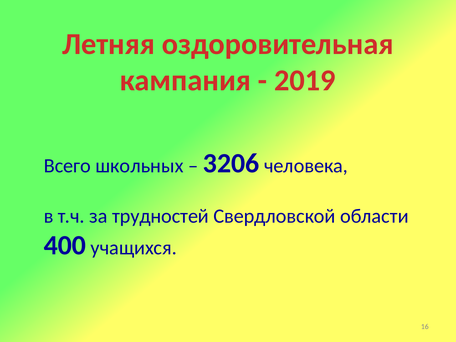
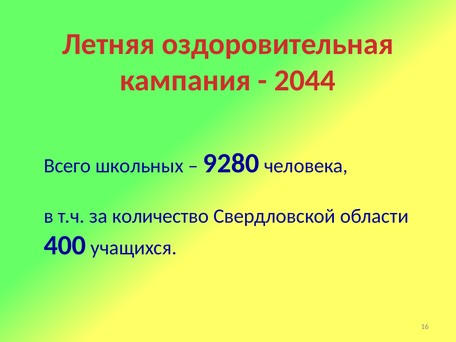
2019: 2019 -> 2044
3206: 3206 -> 9280
трудностей: трудностей -> количество
